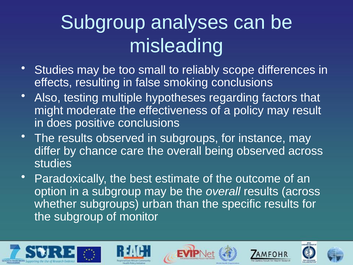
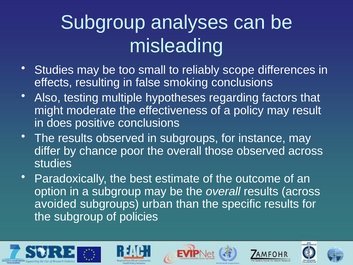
care: care -> poor
being: being -> those
whether: whether -> avoided
monitor: monitor -> policies
